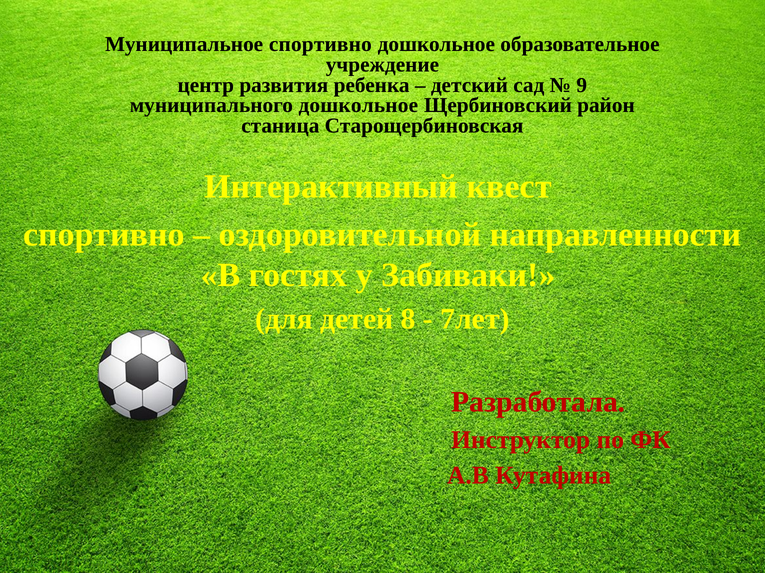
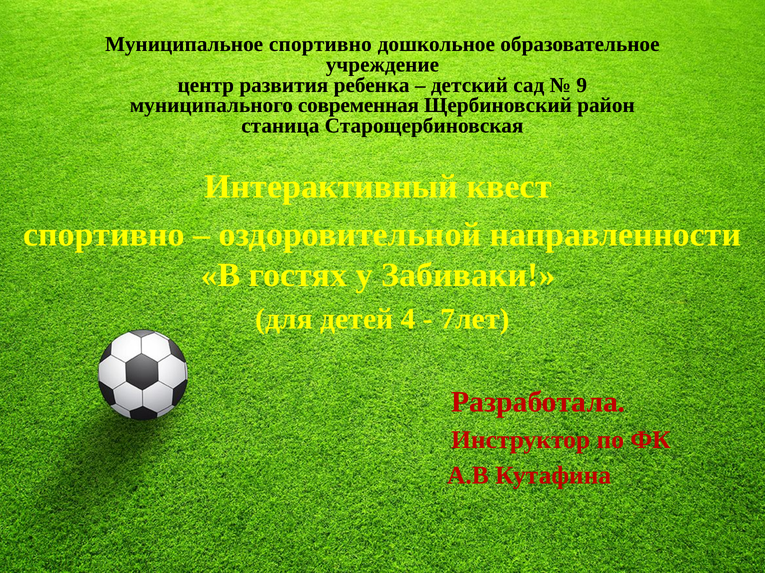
муниципального дошкольное: дошкольное -> современная
8: 8 -> 4
